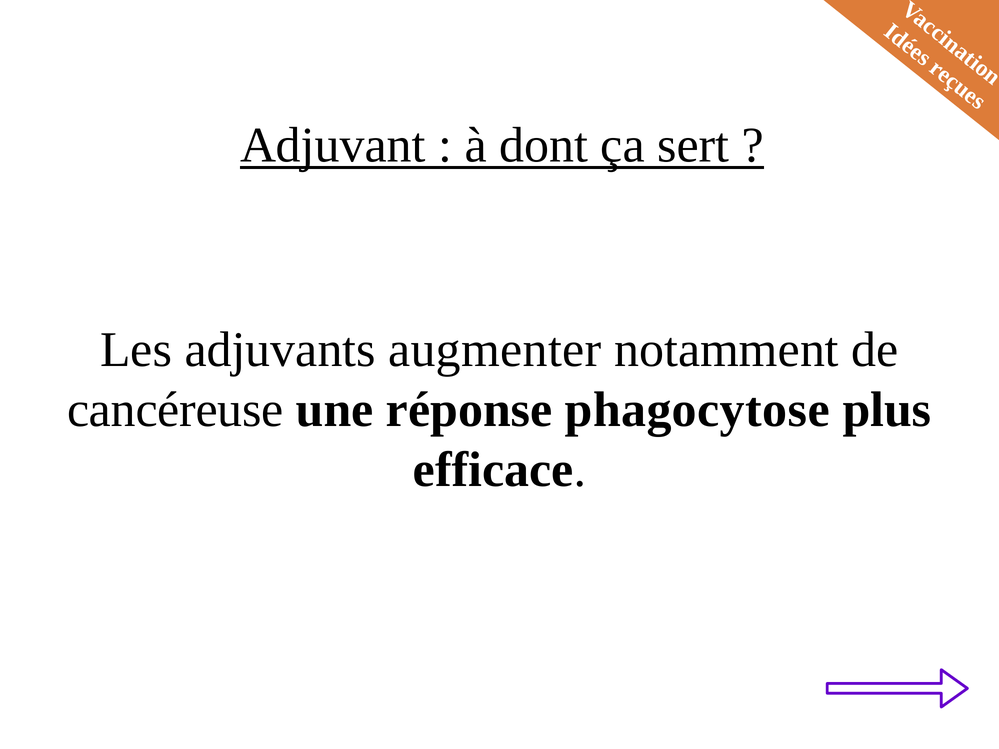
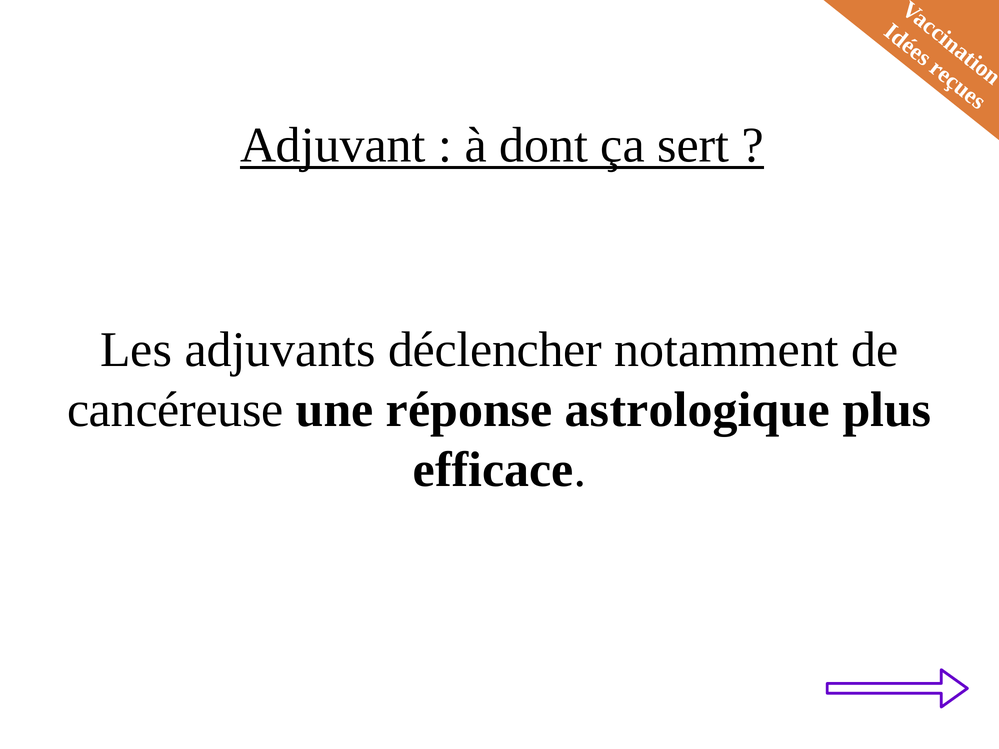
augmenter: augmenter -> déclencher
phagocytose: phagocytose -> astrologique
